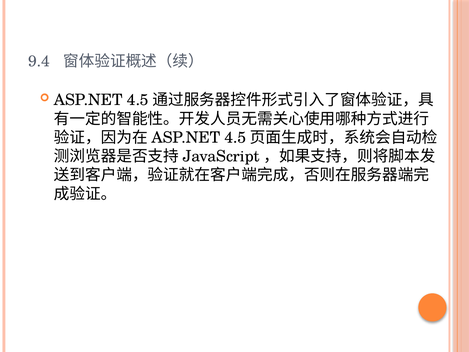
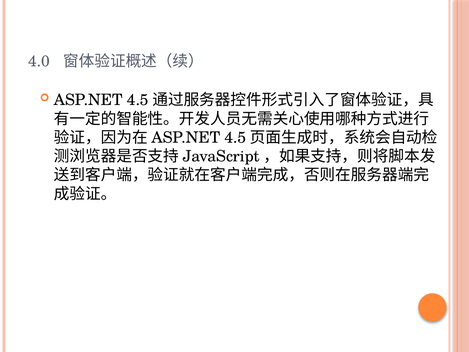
9.4: 9.4 -> 4.0
